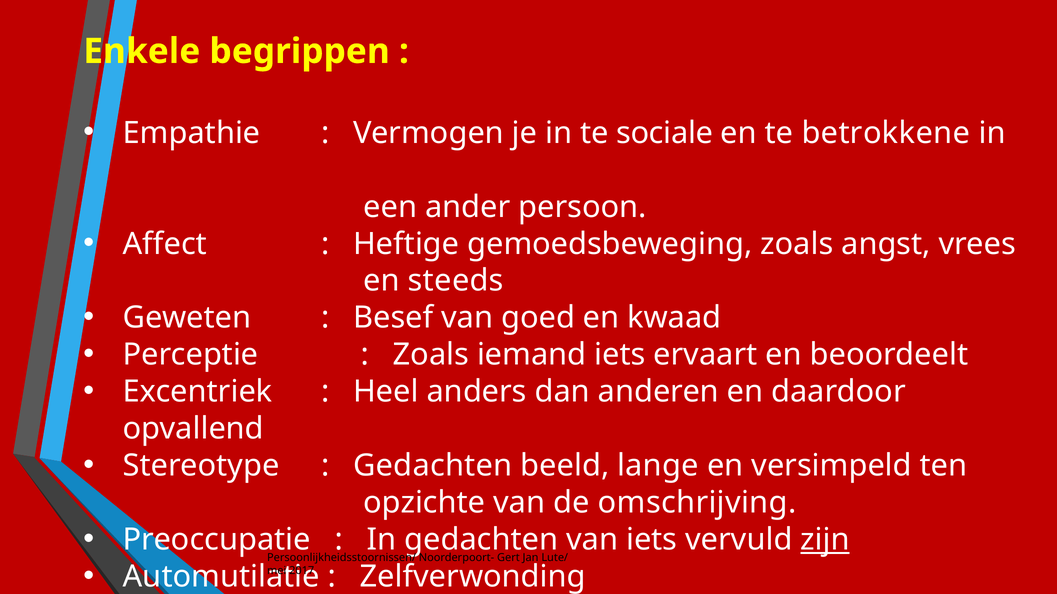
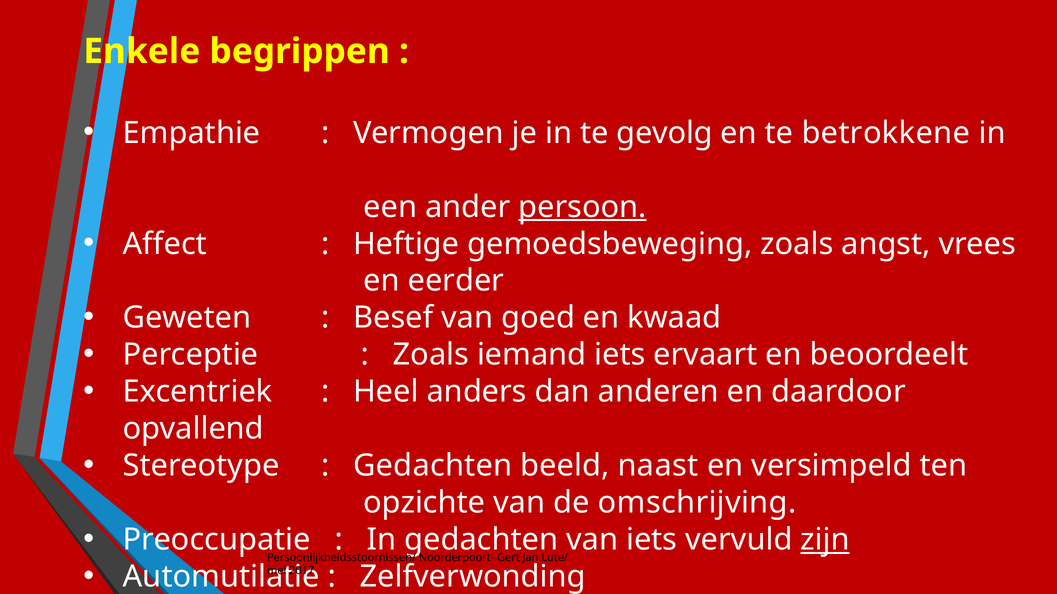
sociale: sociale -> gevolg
persoon underline: none -> present
steeds: steeds -> eerder
lange: lange -> naast
